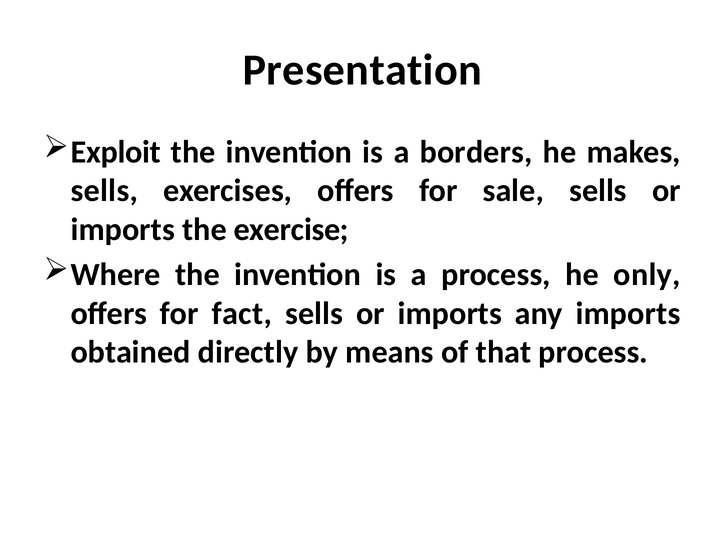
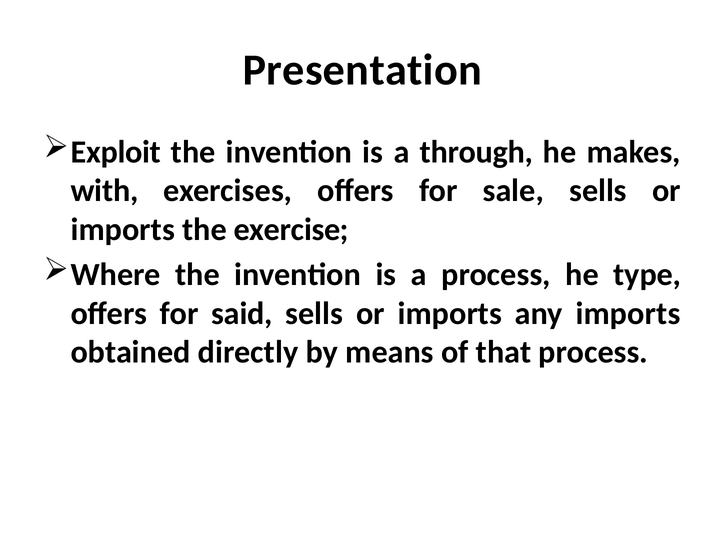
borders: borders -> through
sells at (104, 191): sells -> with
only: only -> type
fact: fact -> said
